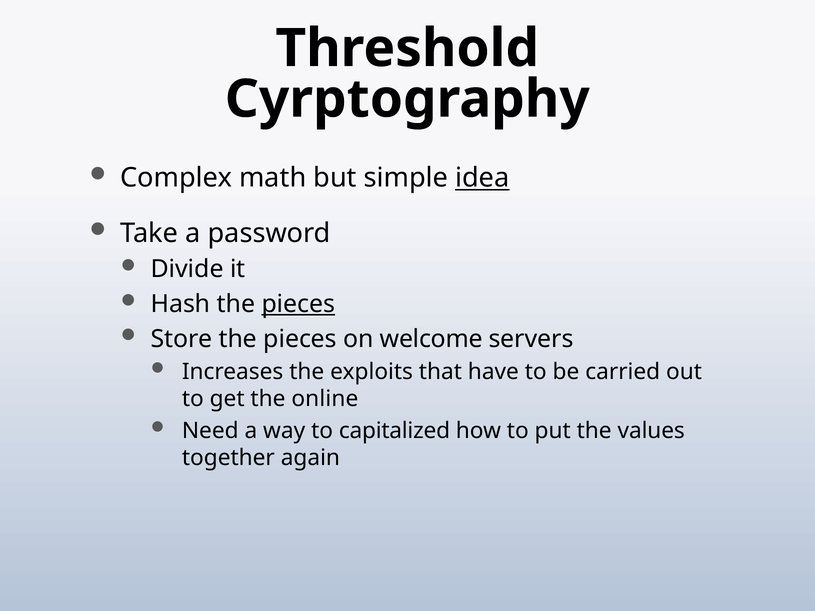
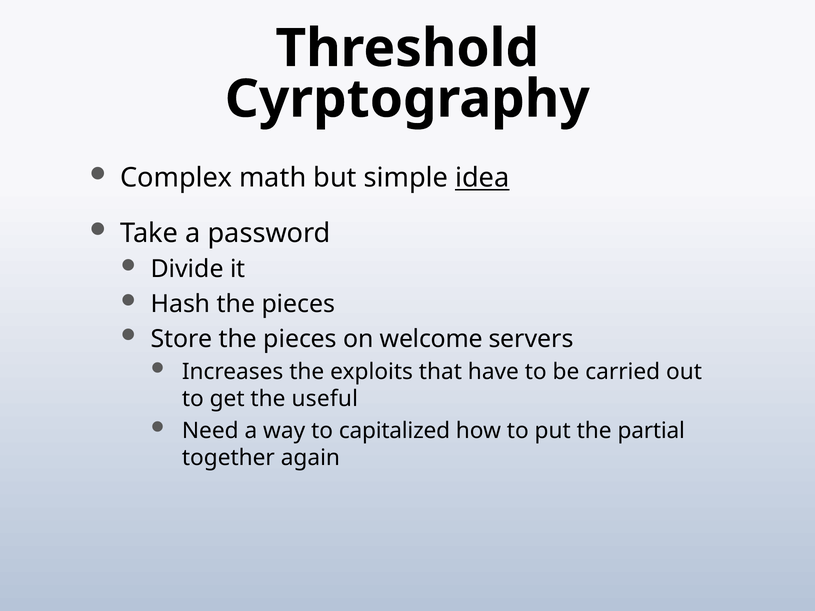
pieces at (298, 304) underline: present -> none
online: online -> useful
values: values -> partial
